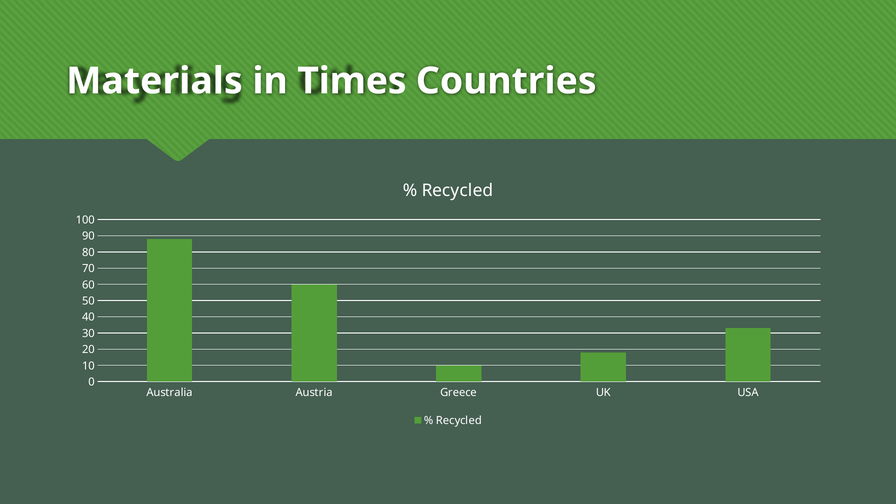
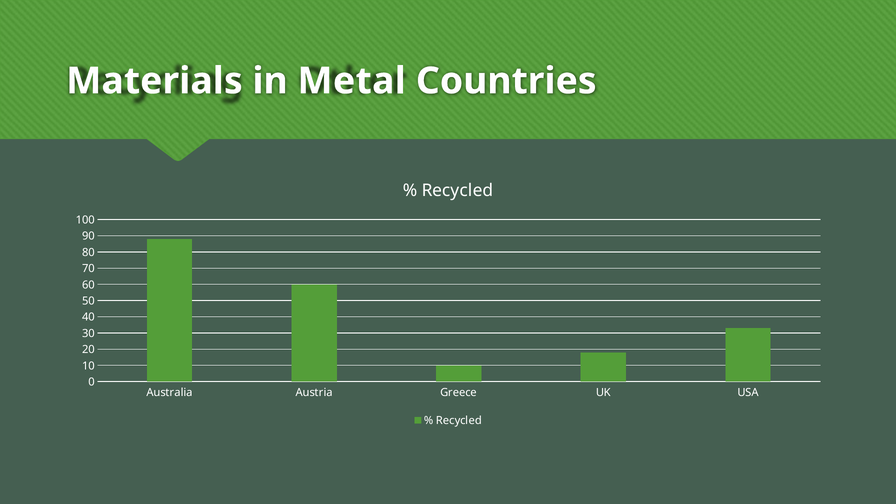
Times: Times -> Metal
